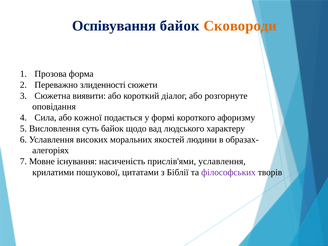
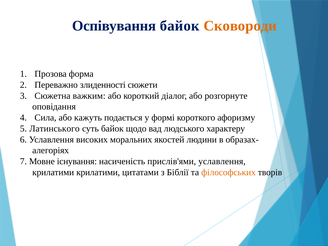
виявити: виявити -> важким
кожної: кожної -> кажуть
Висловлення: Висловлення -> Латинського
крилатими пошукової: пошукової -> крилатими
філософських colour: purple -> orange
